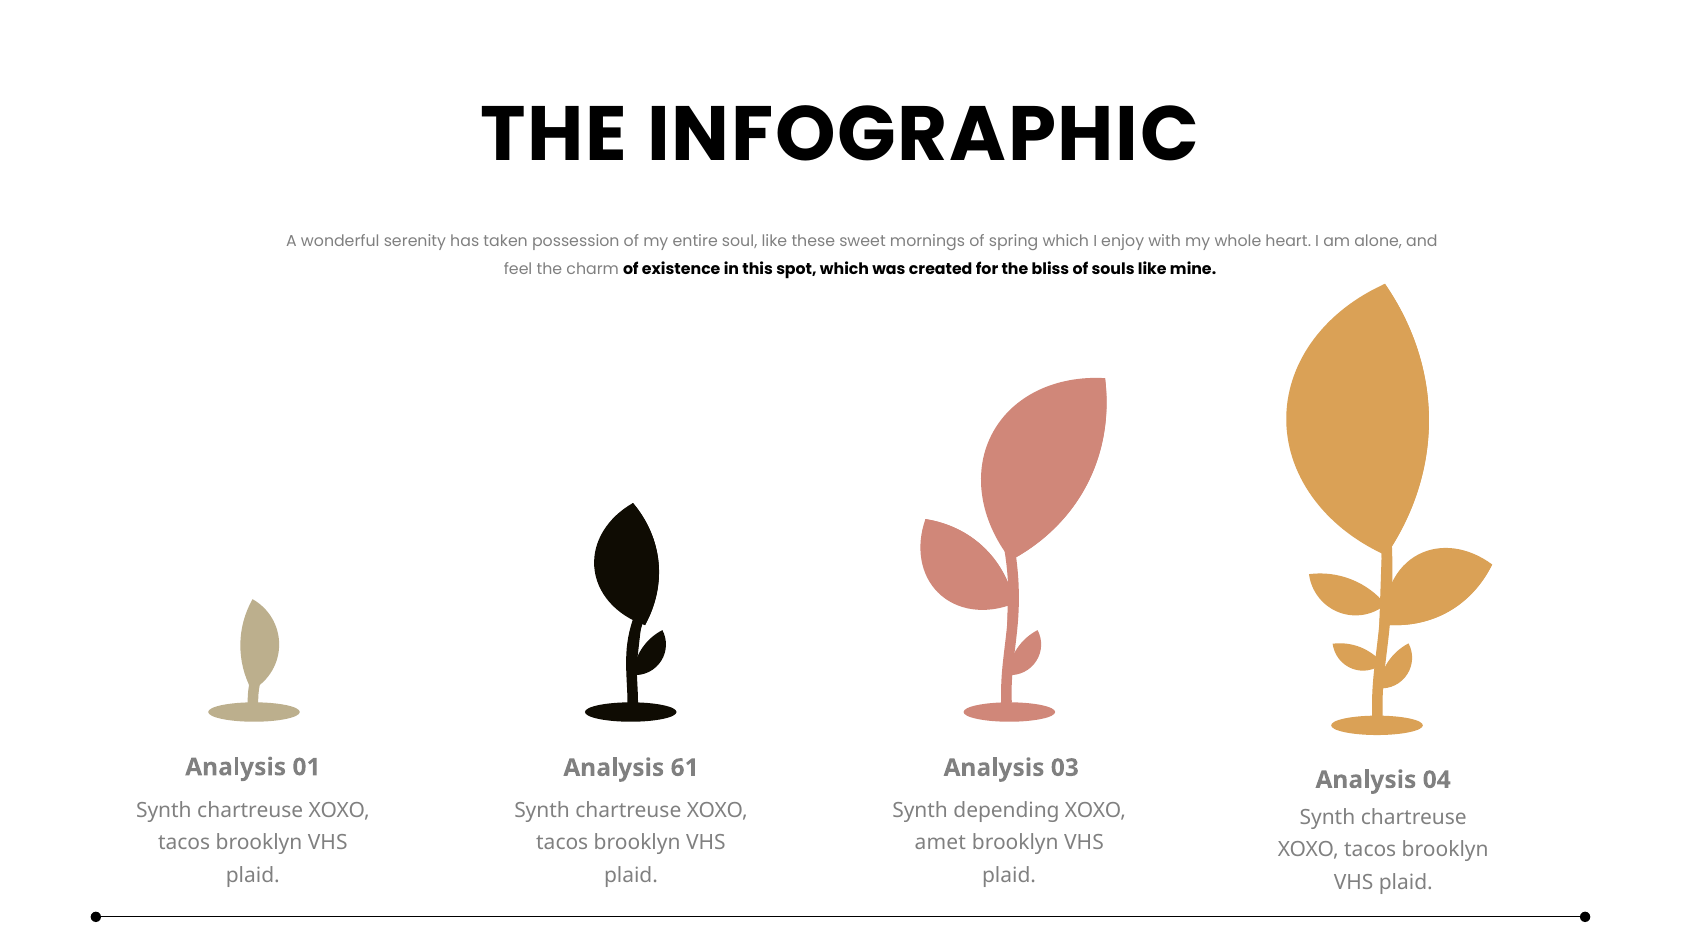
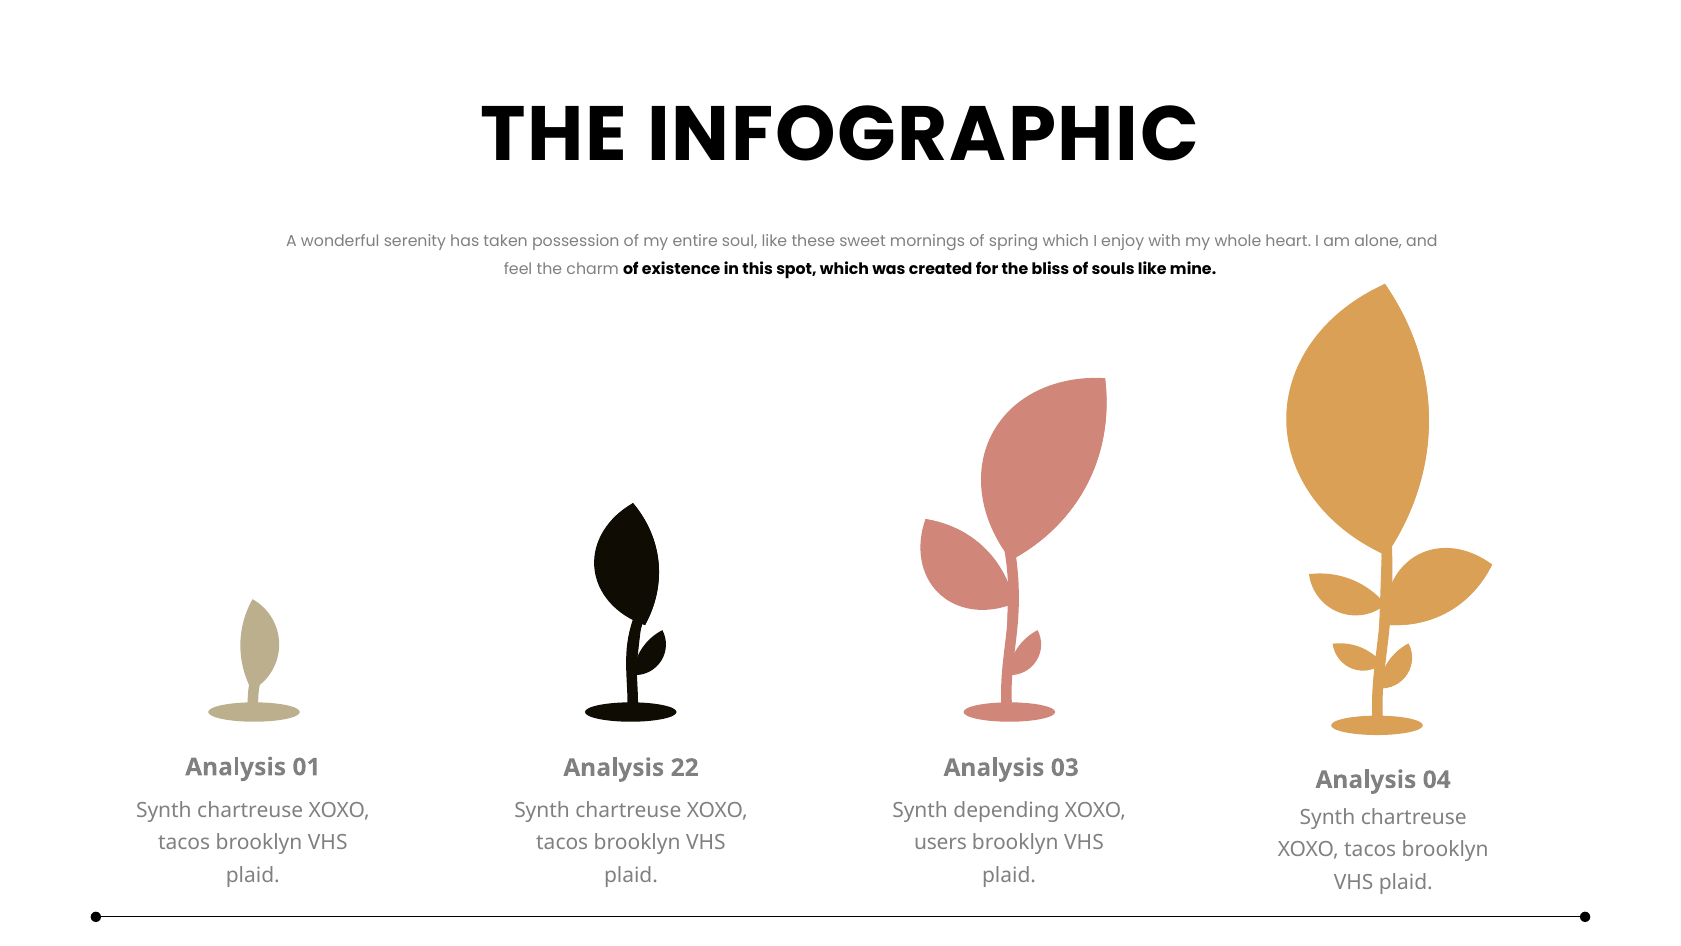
61: 61 -> 22
amet: amet -> users
